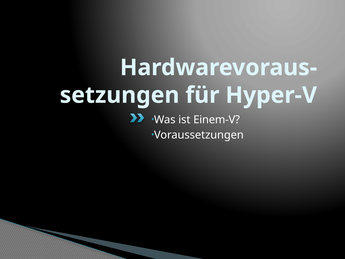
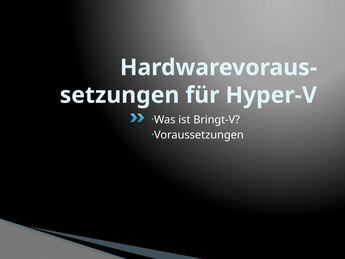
Einem-V: Einem-V -> Bringt-V
